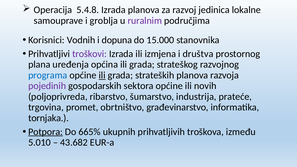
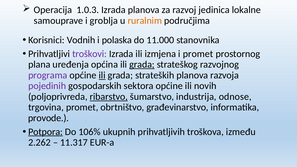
5.4.8: 5.4.8 -> 1.0.3
ruralnim colour: purple -> orange
dopuna: dopuna -> polaska
15.000: 15.000 -> 11.000
i društva: društva -> promet
grada at (142, 64) underline: none -> present
programa colour: blue -> purple
ribarstvo underline: none -> present
prateće: prateće -> odnose
tornjaka: tornjaka -> provode
665%: 665% -> 106%
5.010: 5.010 -> 2.262
43.682: 43.682 -> 11.317
